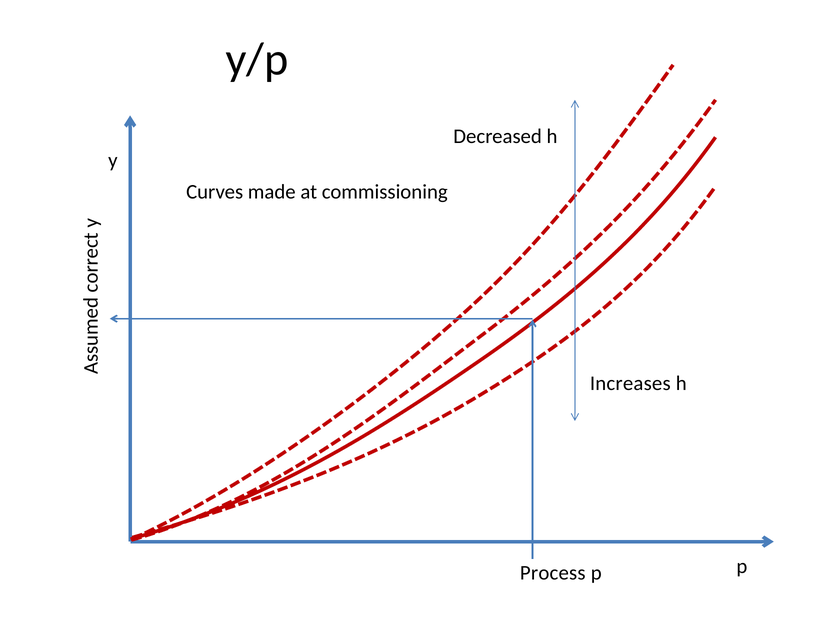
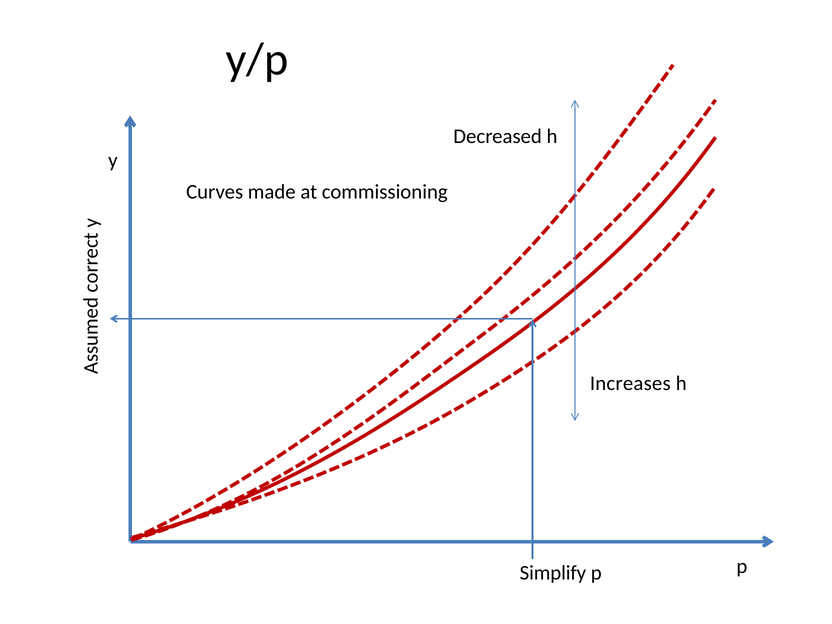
Process: Process -> Simplify
